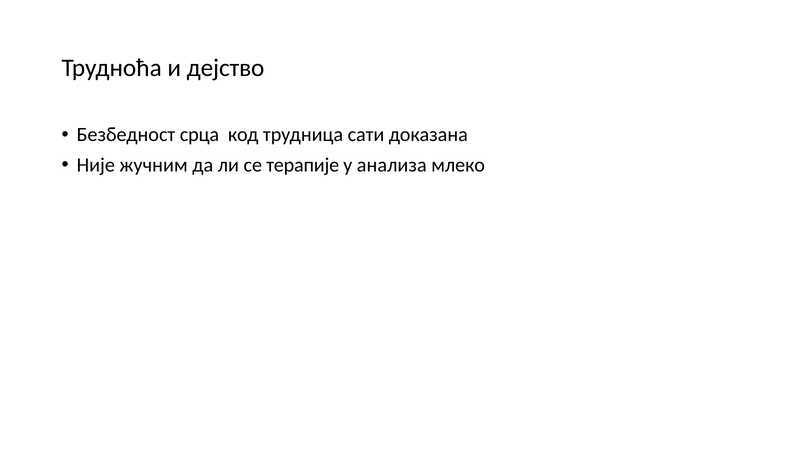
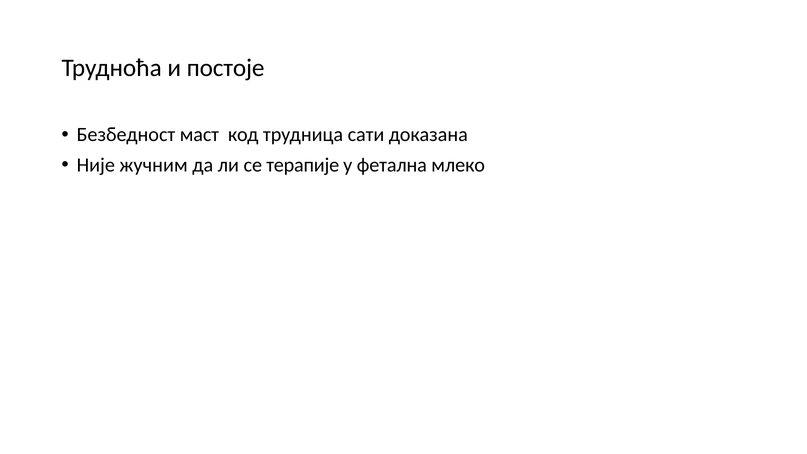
дејство: дејство -> постоје
срца: срца -> маст
анализа: анализа -> фетална
